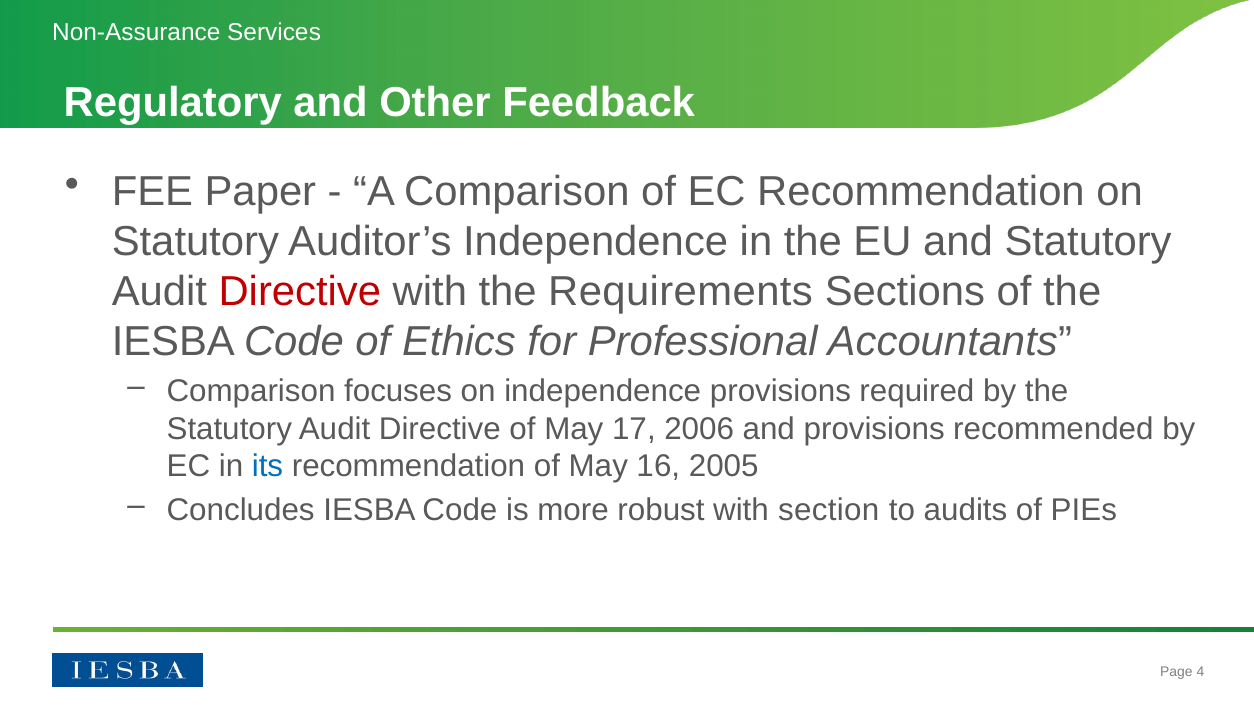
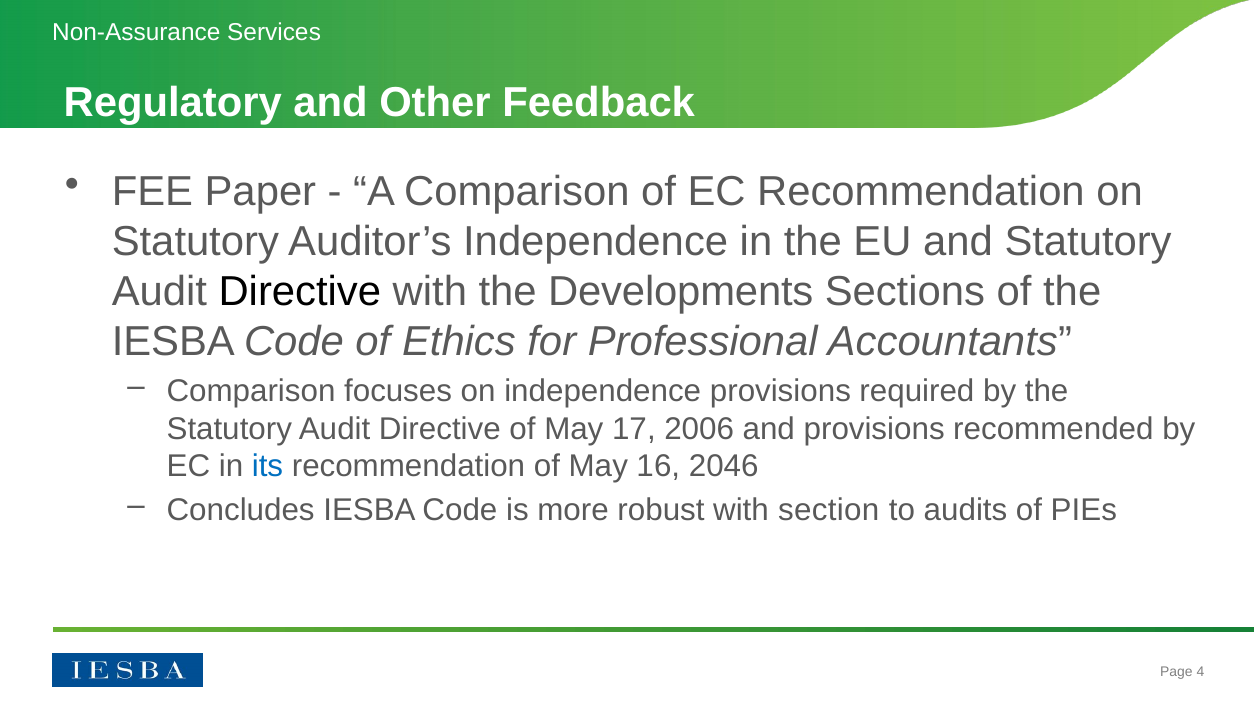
Directive at (300, 291) colour: red -> black
Requirements: Requirements -> Developments
2005: 2005 -> 2046
